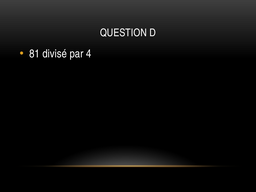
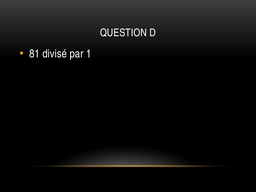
4: 4 -> 1
